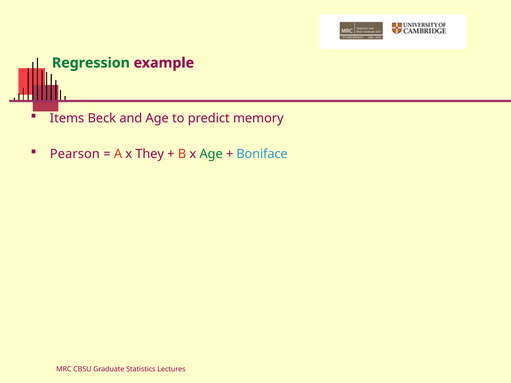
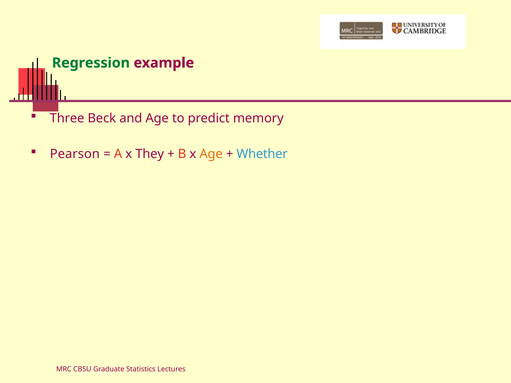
Items: Items -> Three
Age at (211, 154) colour: green -> orange
Boniface: Boniface -> Whether
